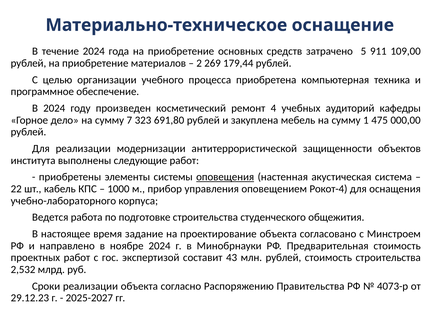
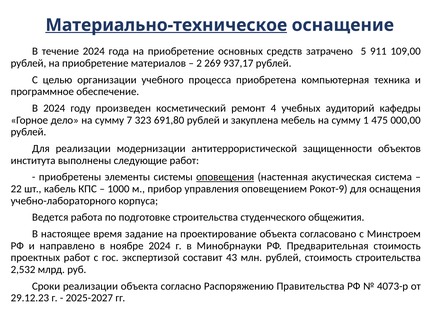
Материально-техническое underline: none -> present
179,44: 179,44 -> 937,17
Рокот-4: Рокот-4 -> Рокот-9
